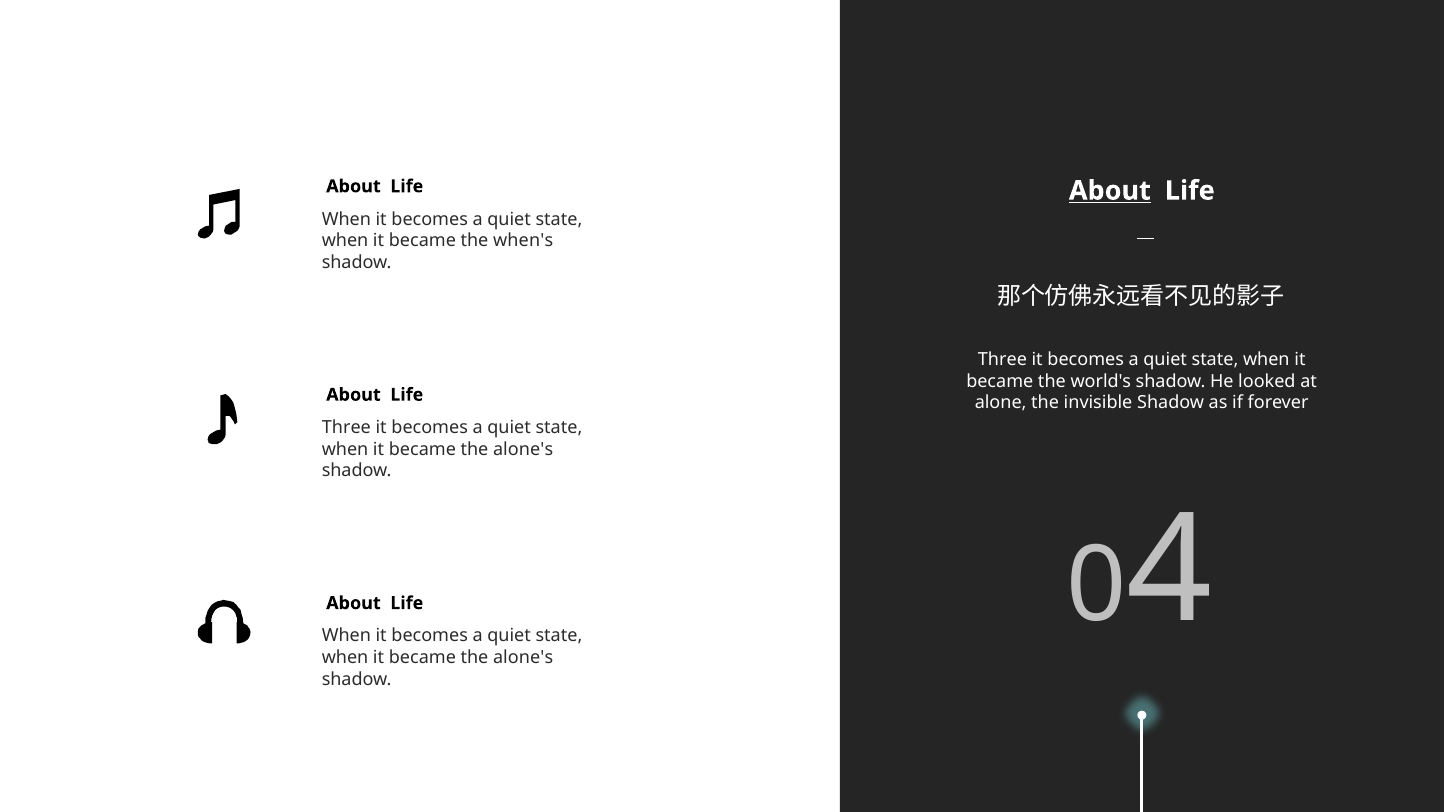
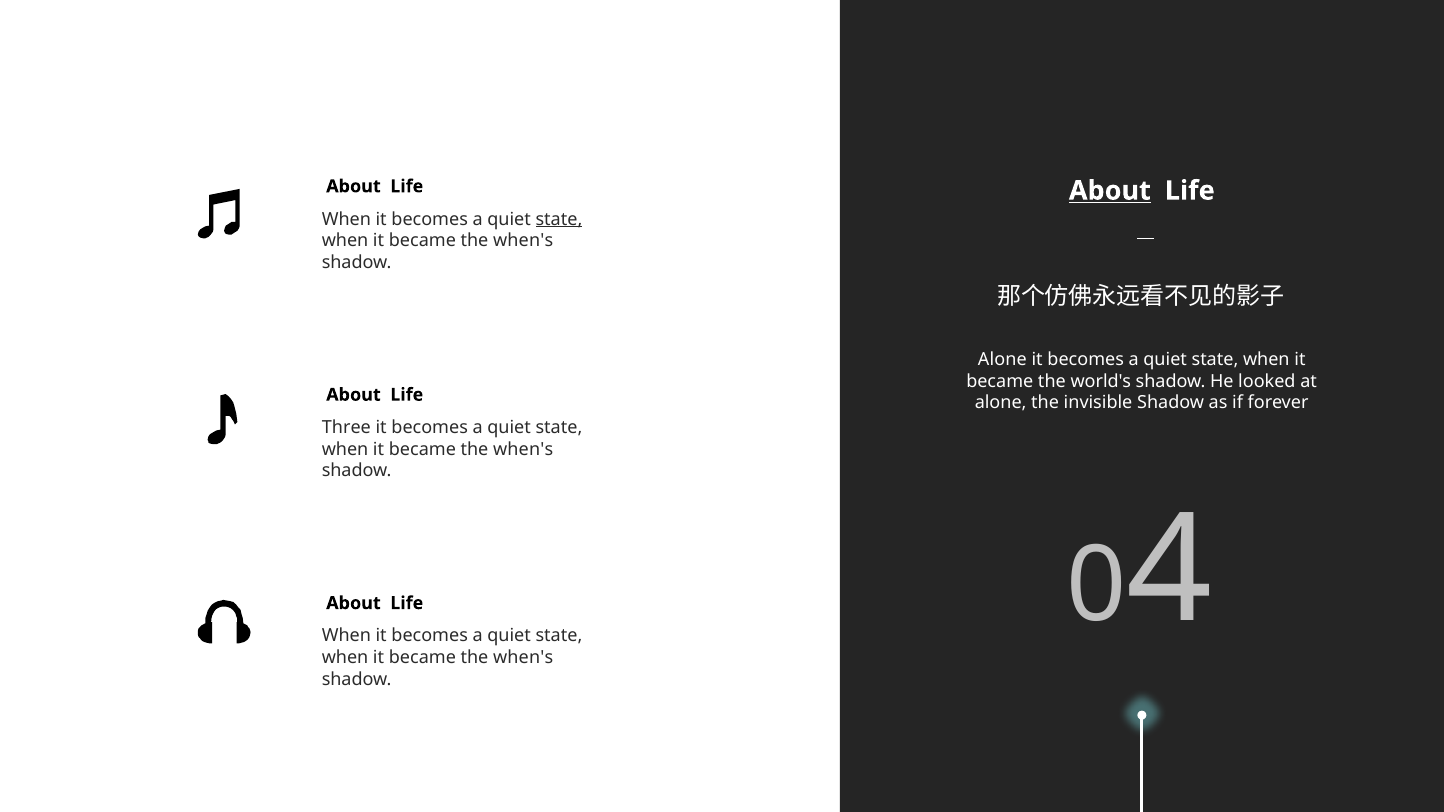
state at (559, 219) underline: none -> present
Three at (1002, 360): Three -> Alone
alone's at (523, 449): alone's -> when's
alone's at (523, 658): alone's -> when's
